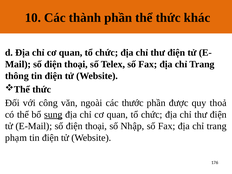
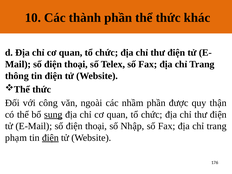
thước: thước -> nhầm
thoả: thoả -> thận
điện at (50, 138) underline: none -> present
